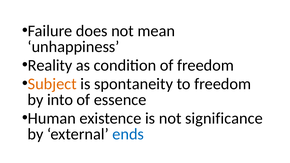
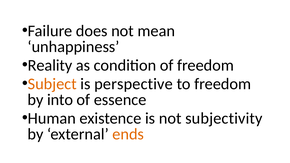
spontaneity: spontaneity -> perspective
significance: significance -> subjectivity
ends colour: blue -> orange
